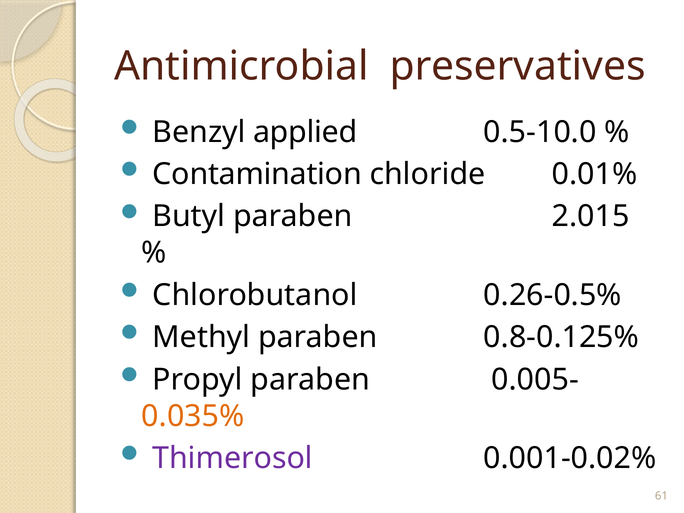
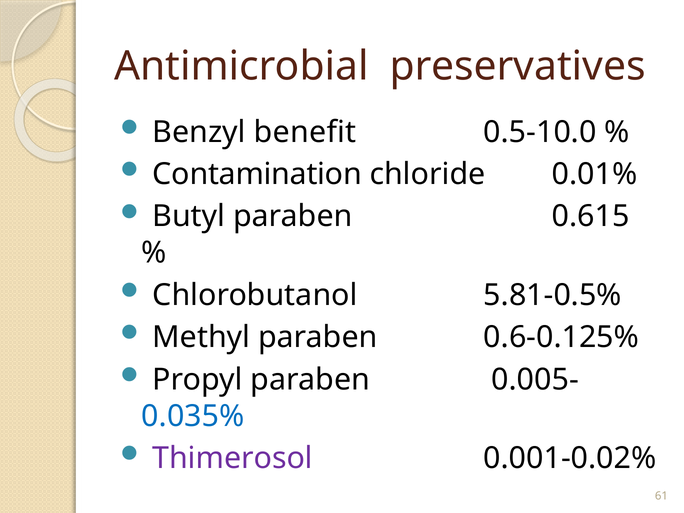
applied: applied -> benefit
2.015: 2.015 -> 0.615
0.26-0.5%: 0.26-0.5% -> 5.81-0.5%
0.8-0.125%: 0.8-0.125% -> 0.6-0.125%
0.035% colour: orange -> blue
